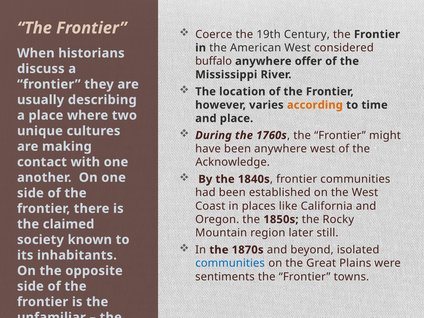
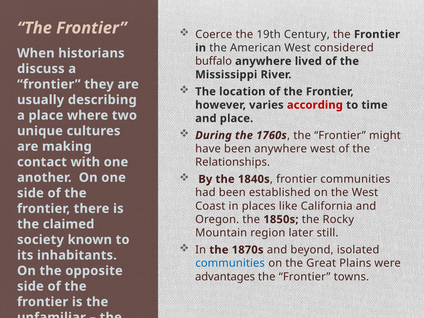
offer: offer -> lived
according colour: orange -> red
Acknowledge: Acknowledge -> Relationships
sentiments: sentiments -> advantages
